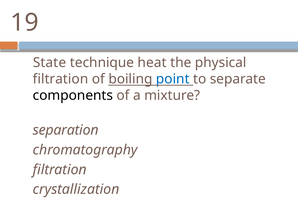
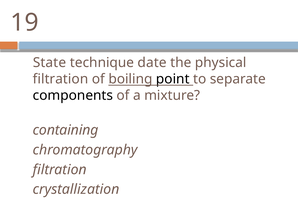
heat: heat -> date
point colour: blue -> black
separation: separation -> containing
